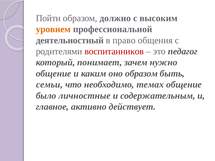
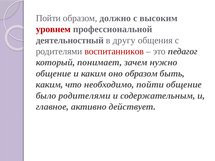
уровнем colour: orange -> red
право: право -> другу
семьи at (49, 85): семьи -> каким
необходимо темах: темах -> пойти
было личностные: личностные -> родителями
